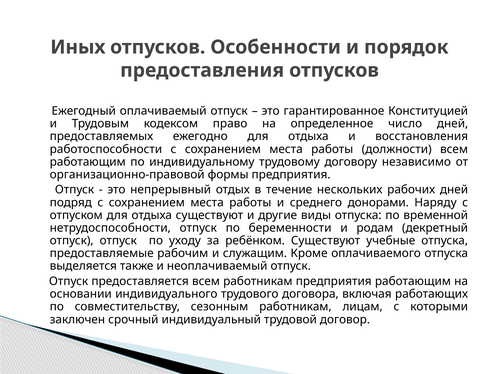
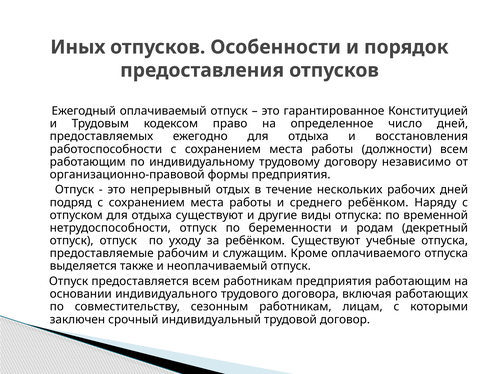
среднего донорами: донорами -> ребёнком
